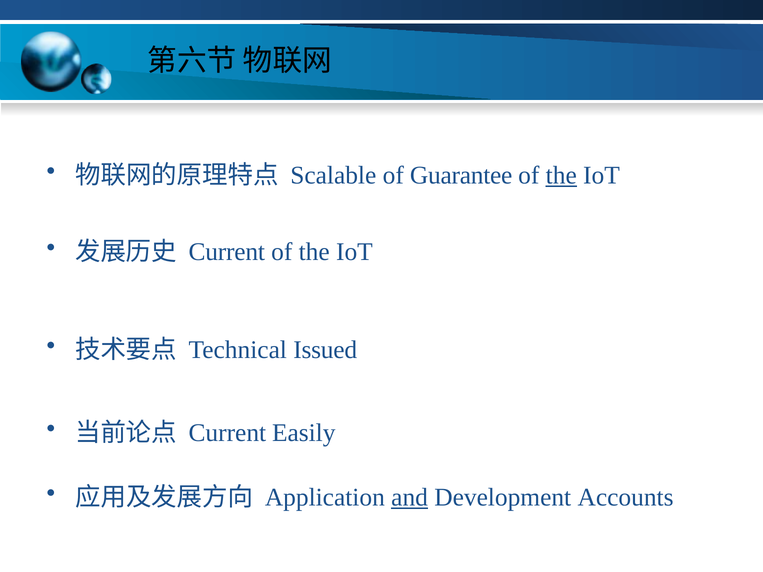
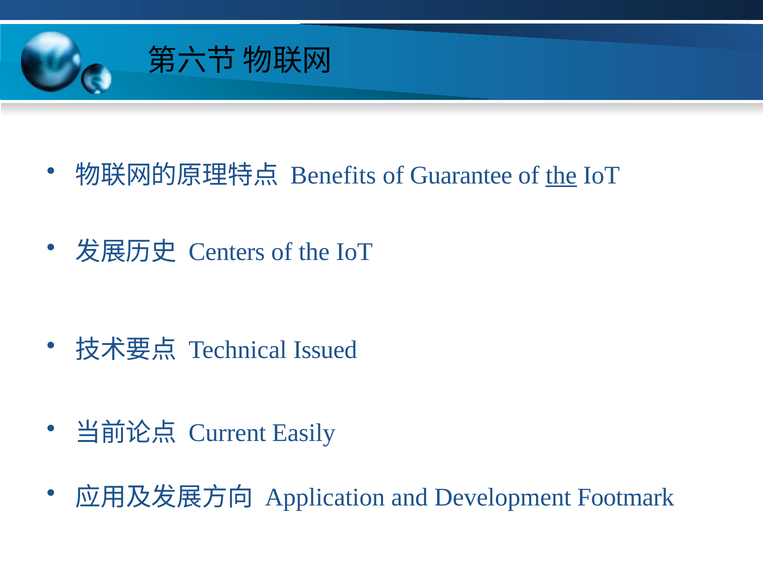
Scalable: Scalable -> Benefits
Current at (227, 252): Current -> Centers
and underline: present -> none
Accounts: Accounts -> Footmark
